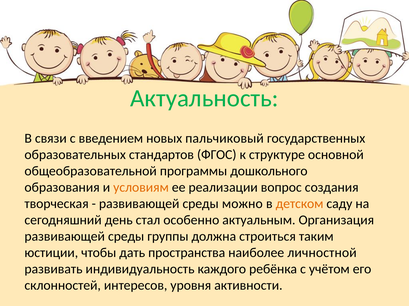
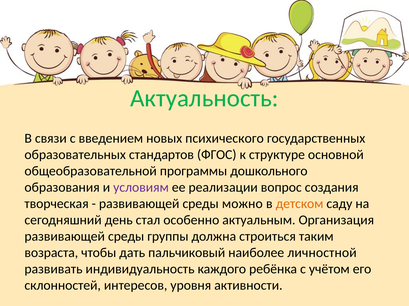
пальчиковый: пальчиковый -> психического
условиям colour: orange -> purple
юстиции: юстиции -> возраста
пространства: пространства -> пальчиковый
